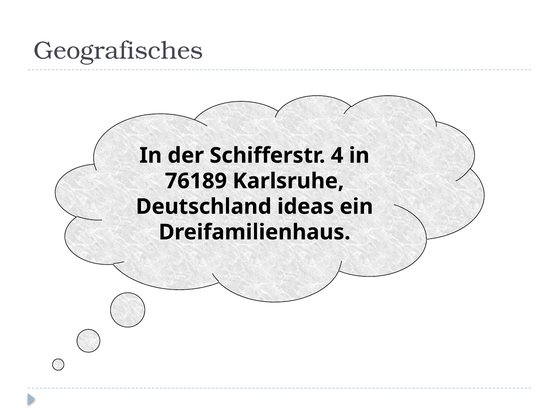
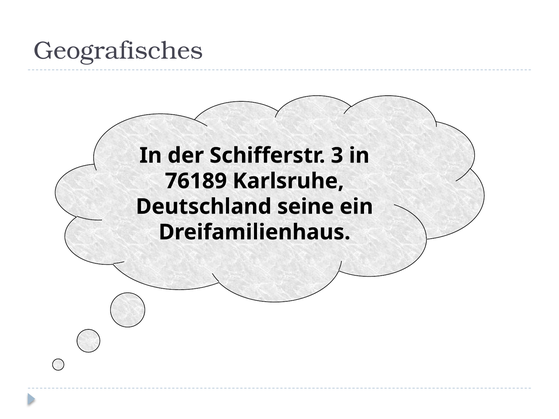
4: 4 -> 3
ideas: ideas -> seine
